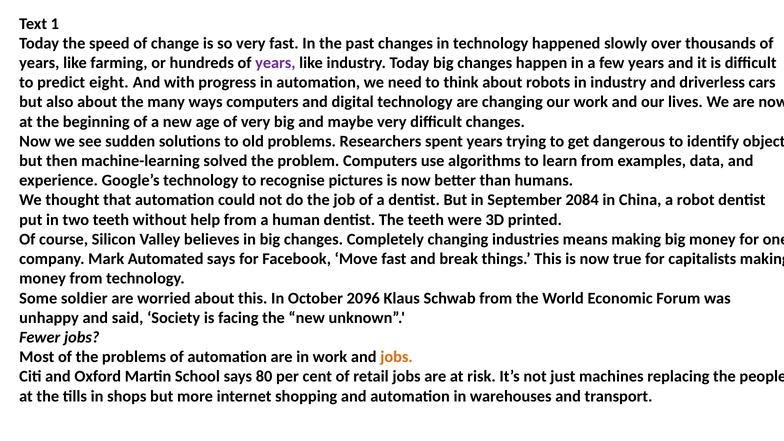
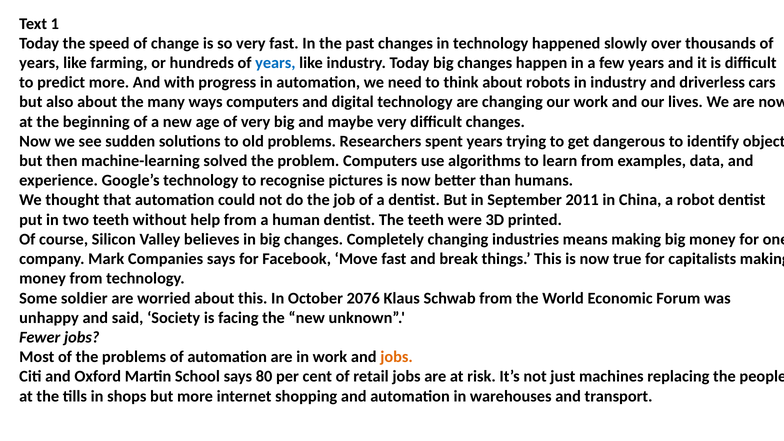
years at (275, 63) colour: purple -> blue
predict eight: eight -> more
2084: 2084 -> 2011
Automated: Automated -> Companies
2096: 2096 -> 2076
